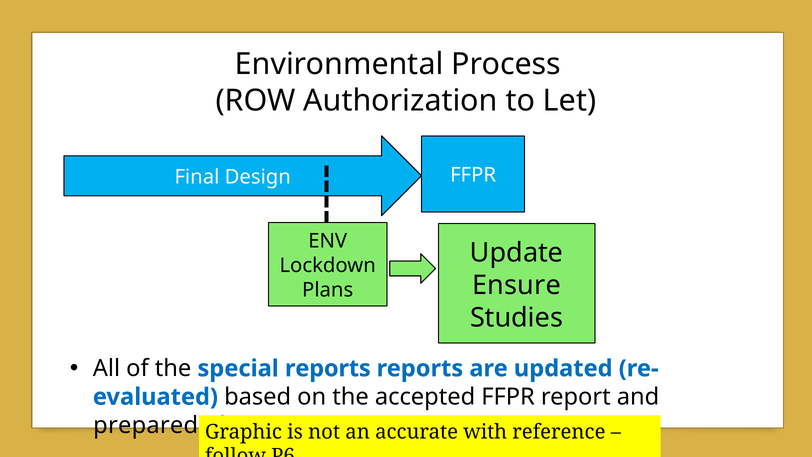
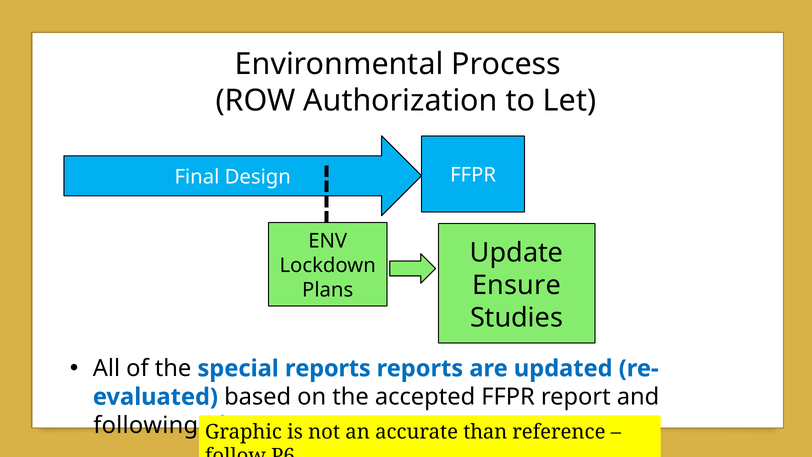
prepared: prepared -> following
with: with -> than
